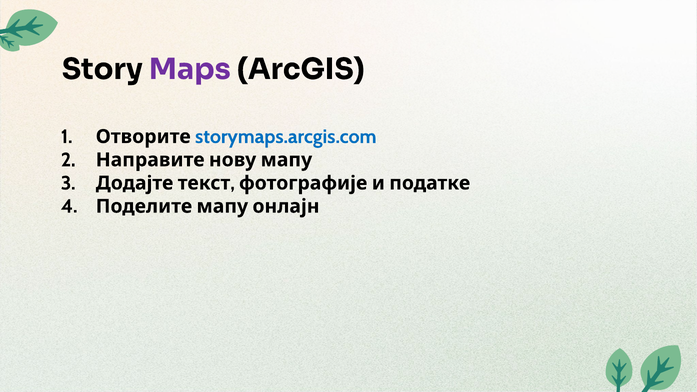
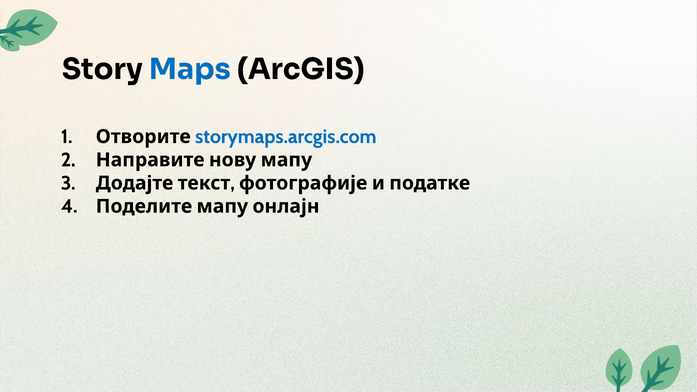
Maps colour: purple -> blue
